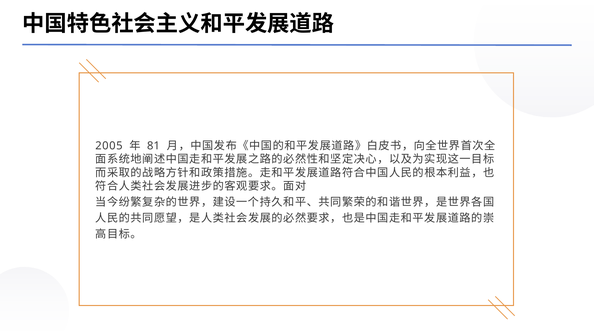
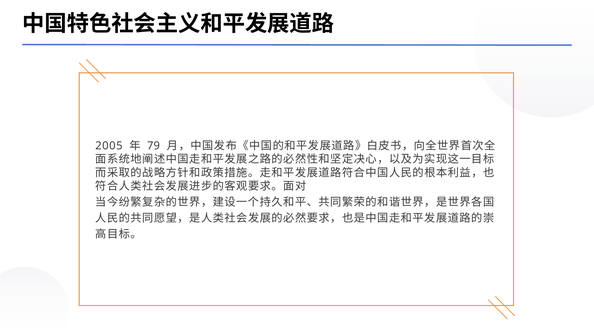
81: 81 -> 79
